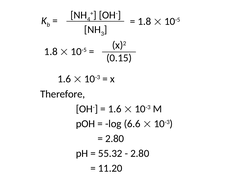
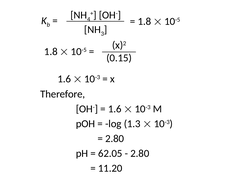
6.6: 6.6 -> 1.3
55.32: 55.32 -> 62.05
